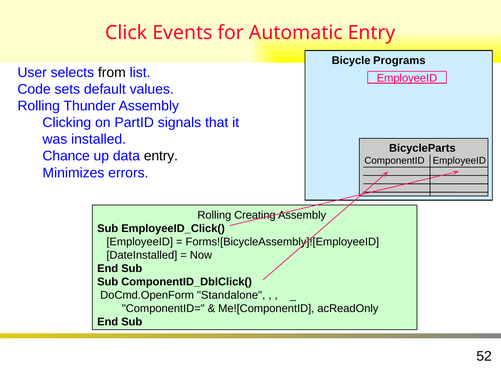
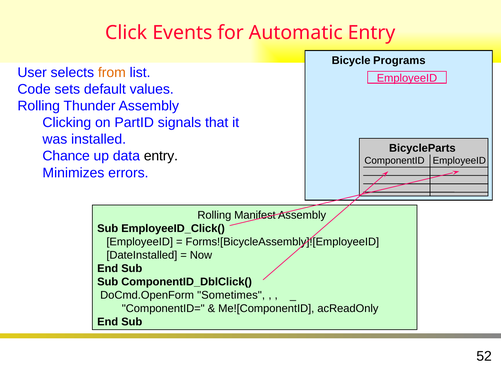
from colour: black -> orange
Creating: Creating -> Manifest
Standalone: Standalone -> Sometimes
